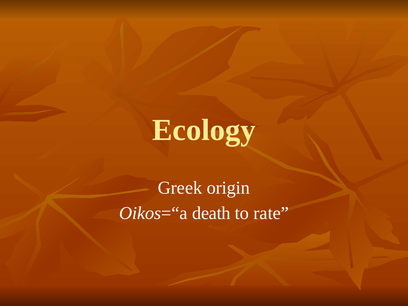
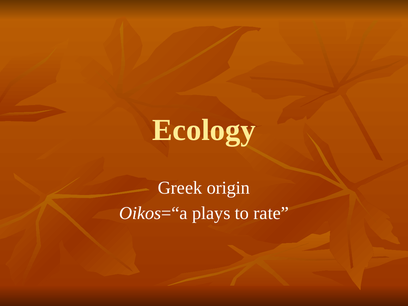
death: death -> plays
